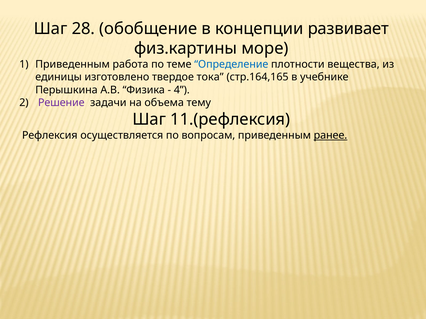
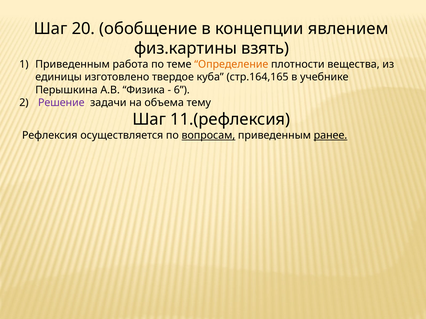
28: 28 -> 20
развивает: развивает -> явлением
море: море -> взять
Определение colour: blue -> orange
тока: тока -> куба
4: 4 -> 6
вопросам underline: none -> present
